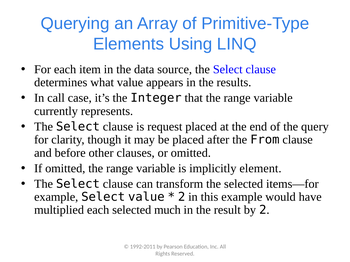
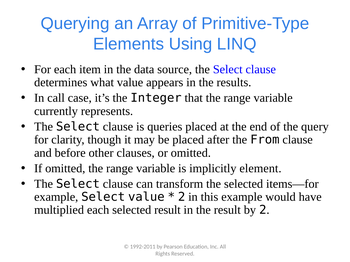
request: request -> queries
selected much: much -> result
